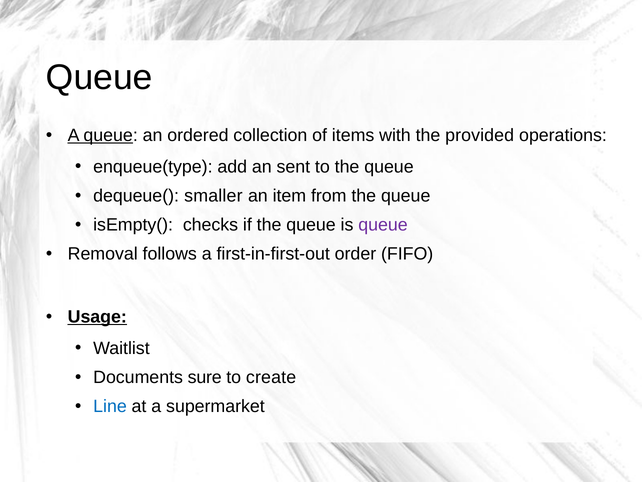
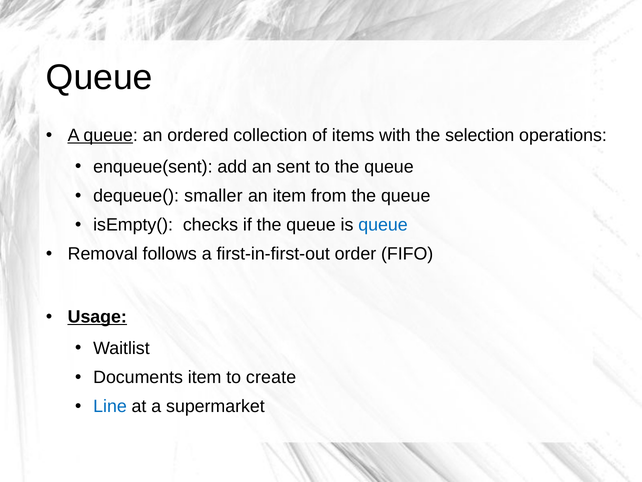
provided: provided -> selection
enqueue(type: enqueue(type -> enqueue(sent
queue at (383, 225) colour: purple -> blue
Documents sure: sure -> item
